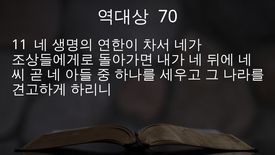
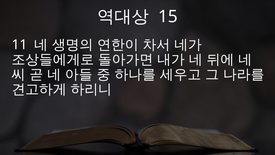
70: 70 -> 15
